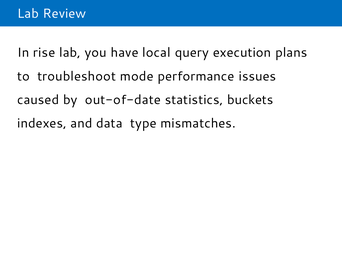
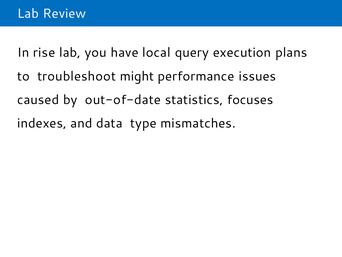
mode: mode -> might
buckets: buckets -> focuses
